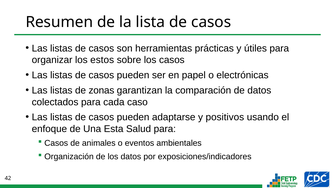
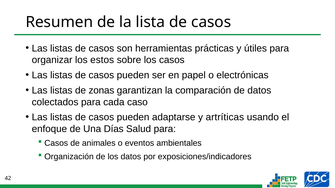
positivos: positivos -> artríticas
Esta: Esta -> Días
